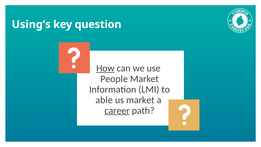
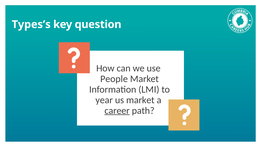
Using’s: Using’s -> Types’s
How underline: present -> none
able: able -> year
